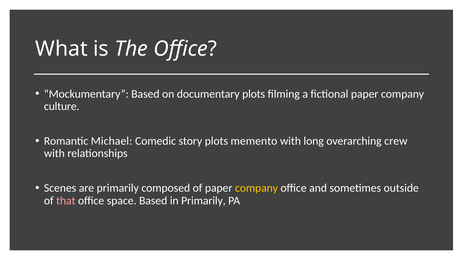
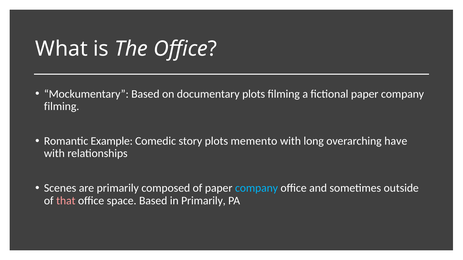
culture at (62, 107): culture -> filming
Michael: Michael -> Example
crew: crew -> have
company at (257, 188) colour: yellow -> light blue
